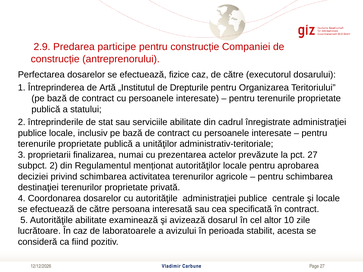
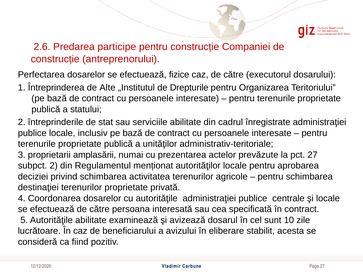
2.9: 2.9 -> 2.6
Artă: Artă -> Alte
finalizarea: finalizarea -> amplasării
altor: altor -> sunt
laboratoarele: laboratoarele -> beneficiarului
perioada: perioada -> eliberare
